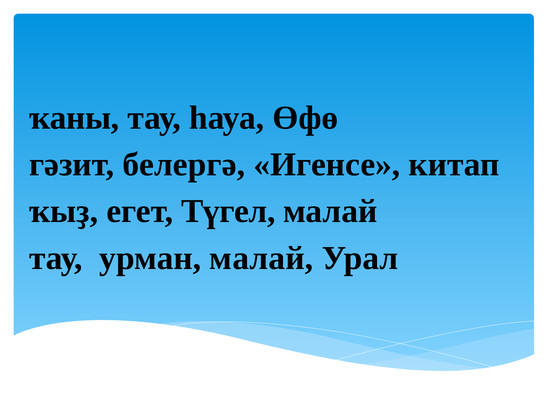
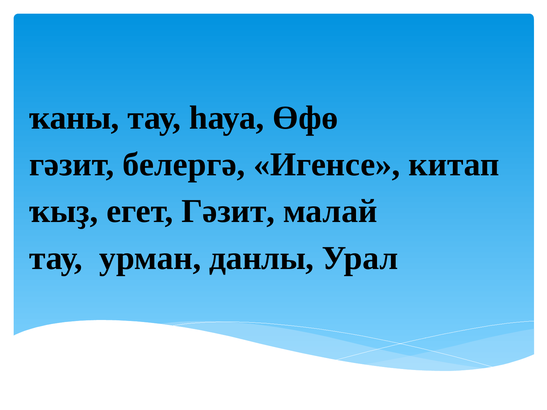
егет Түгел: Түгел -> Гәзит
урман малай: малай -> данлы
